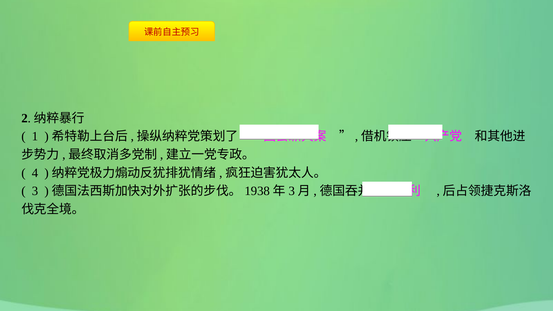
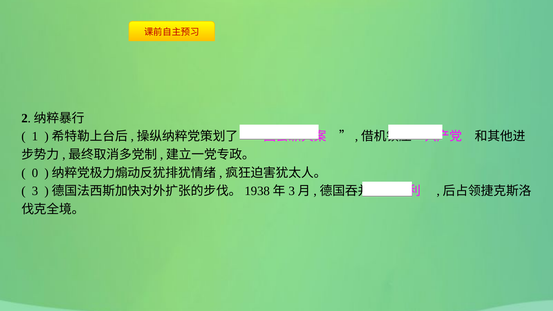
4: 4 -> 0
